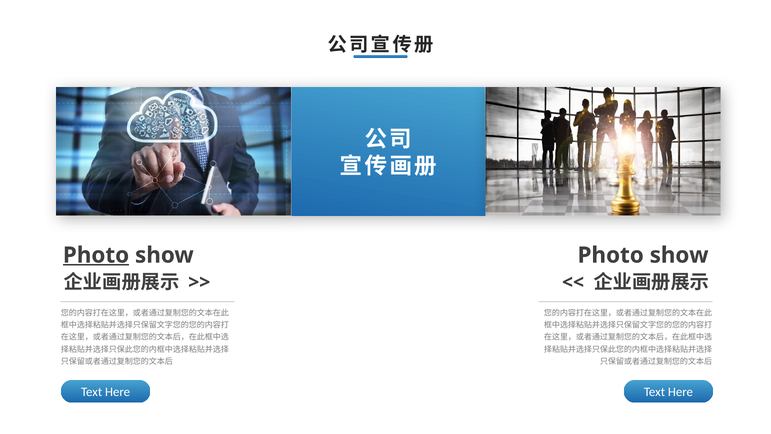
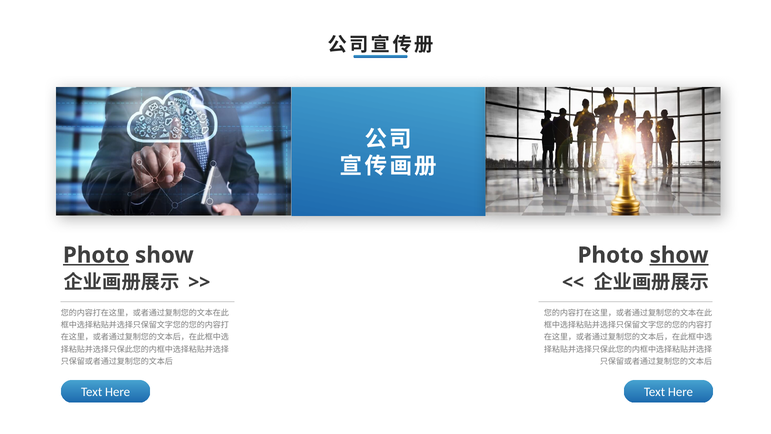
show at (679, 255) underline: none -> present
